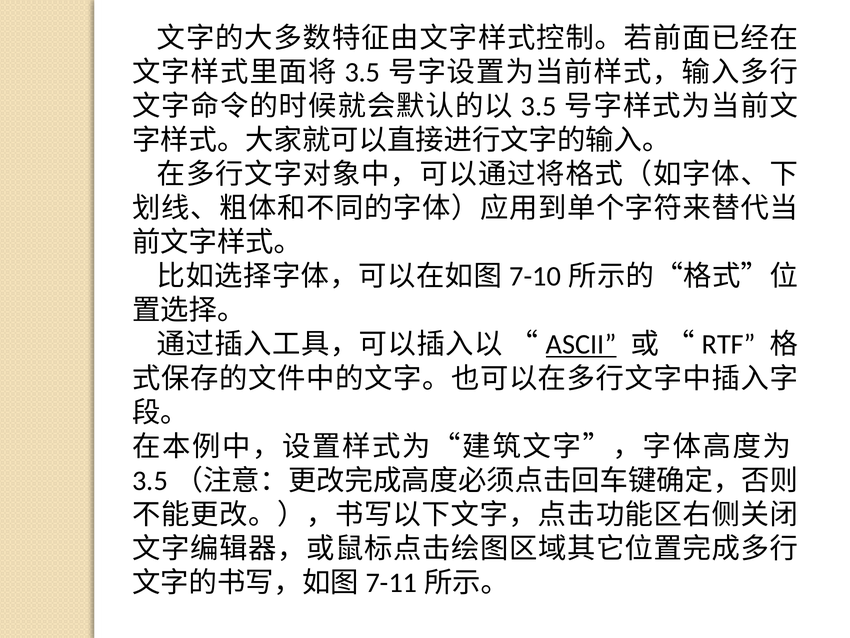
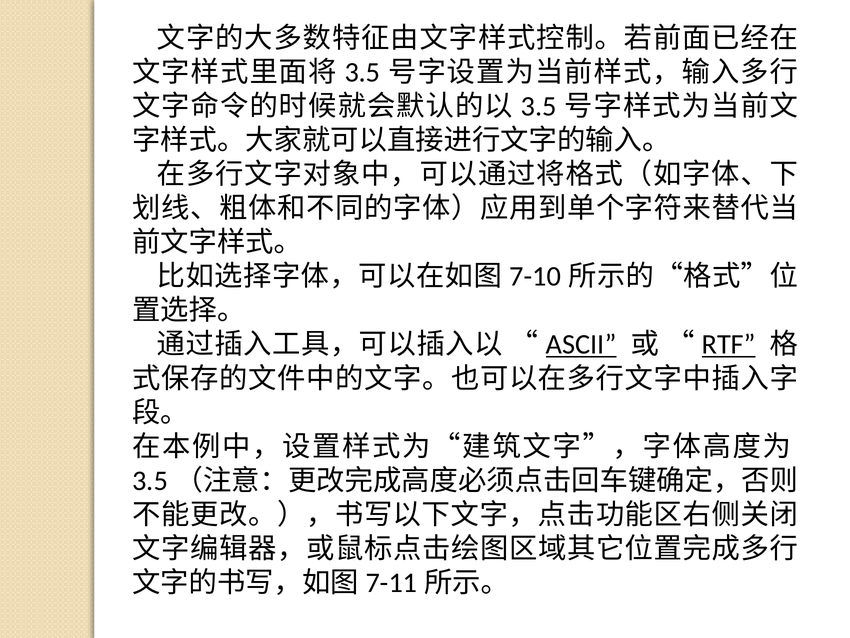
RTF underline: none -> present
